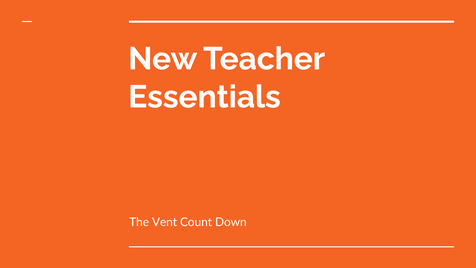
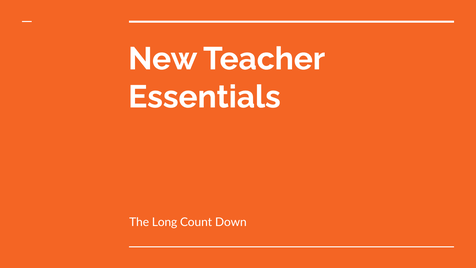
Vent: Vent -> Long
